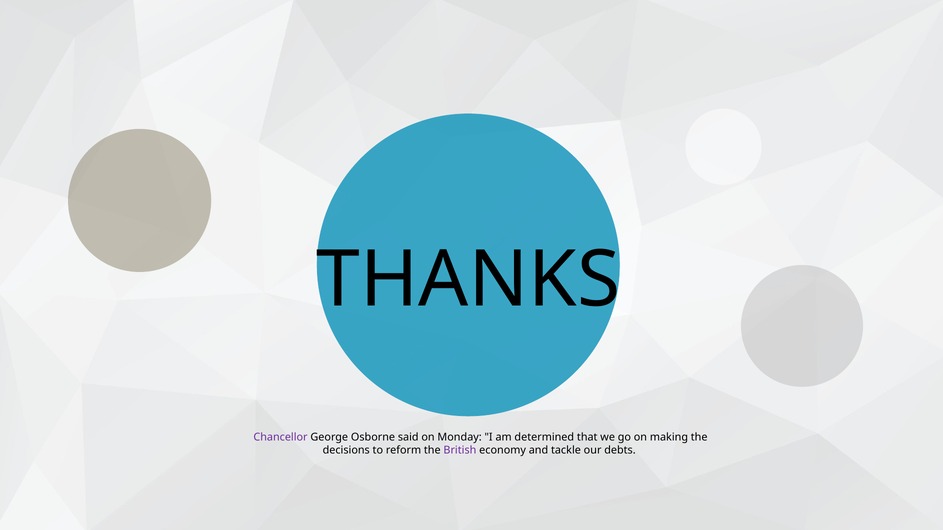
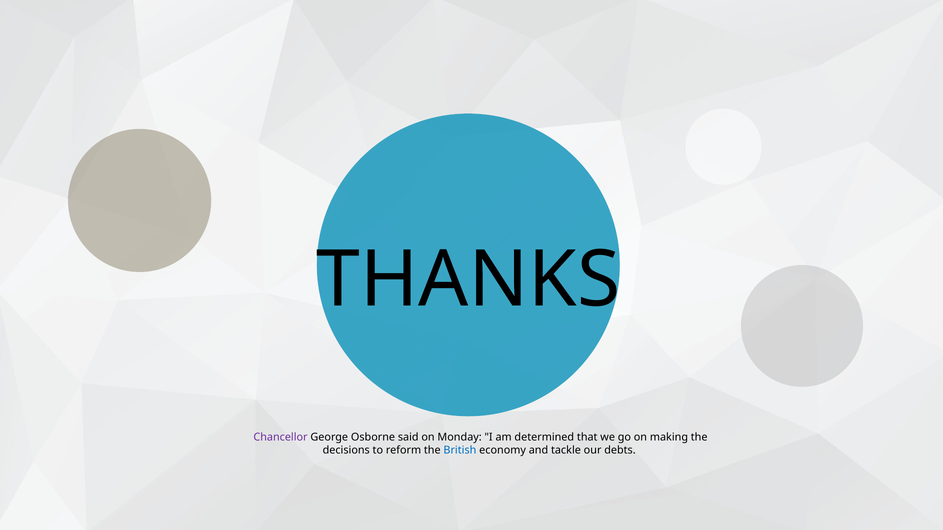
British colour: purple -> blue
